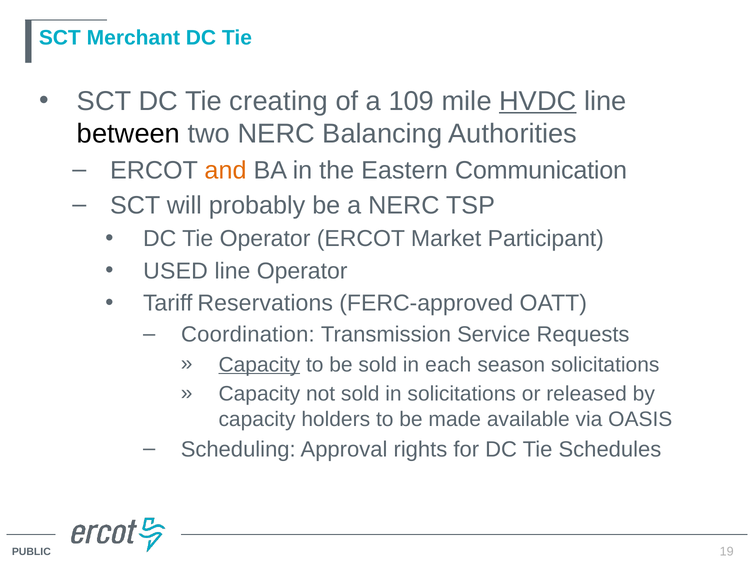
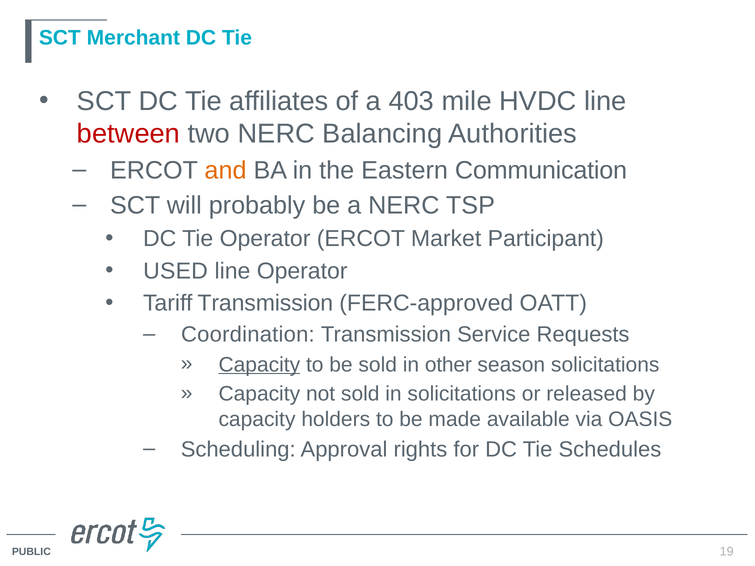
creating: creating -> affiliates
109: 109 -> 403
HVDC underline: present -> none
between colour: black -> red
Tariff Reservations: Reservations -> Transmission
each: each -> other
